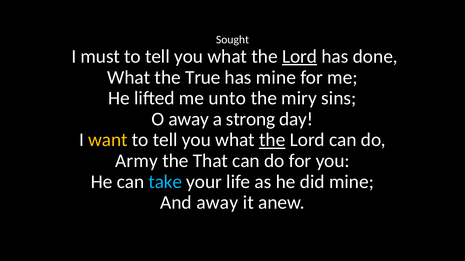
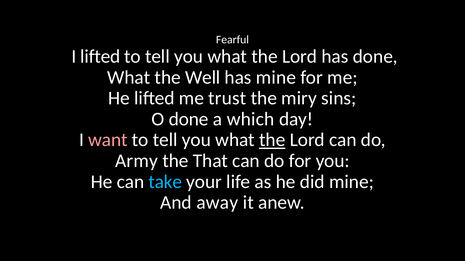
Sought: Sought -> Fearful
I must: must -> lifted
Lord at (300, 57) underline: present -> none
True: True -> Well
unto: unto -> trust
O away: away -> done
strong: strong -> which
want colour: yellow -> pink
